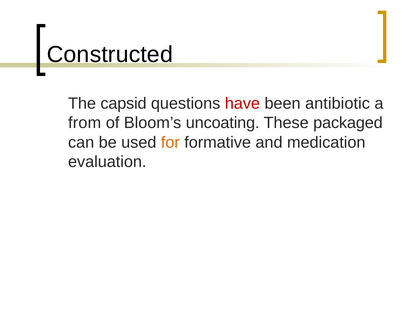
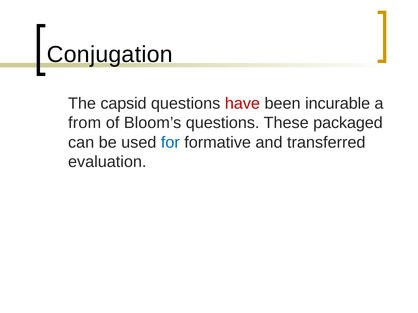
Constructed: Constructed -> Conjugation
antibiotic: antibiotic -> incurable
Bloom’s uncoating: uncoating -> questions
for colour: orange -> blue
medication: medication -> transferred
